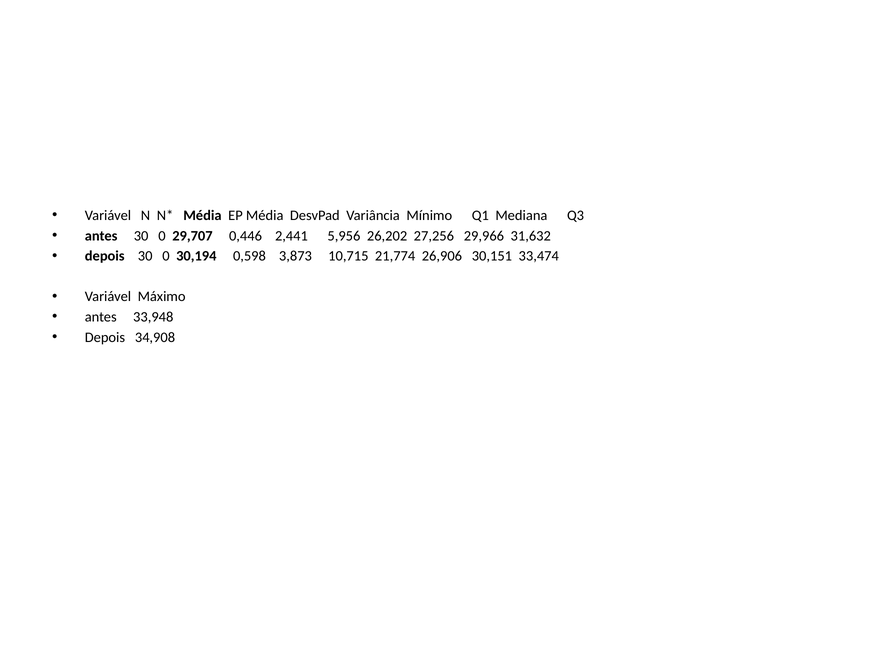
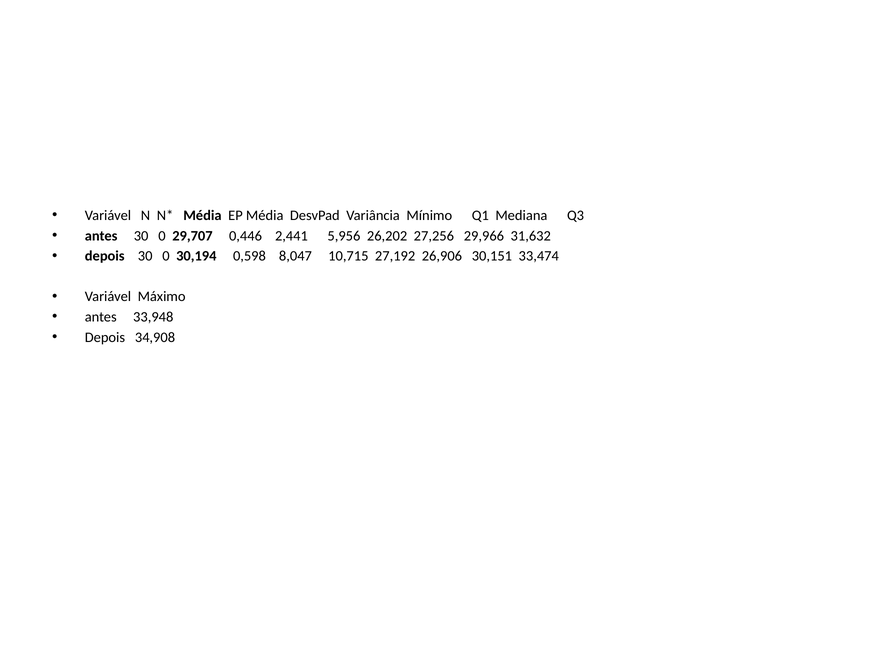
3,873: 3,873 -> 8,047
21,774: 21,774 -> 27,192
